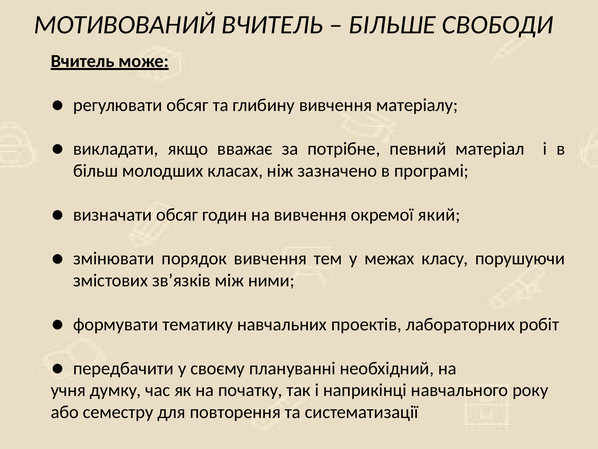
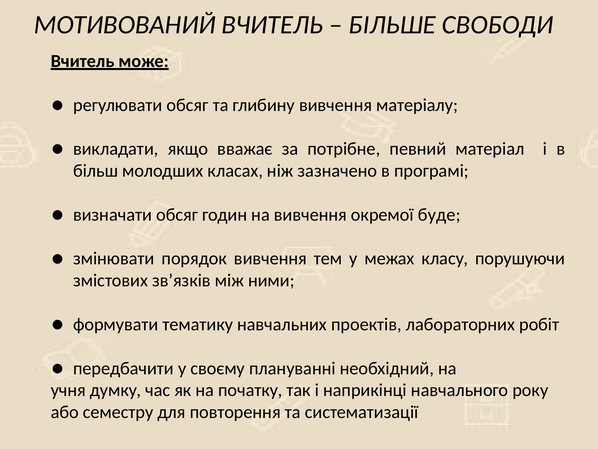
який: який -> буде
